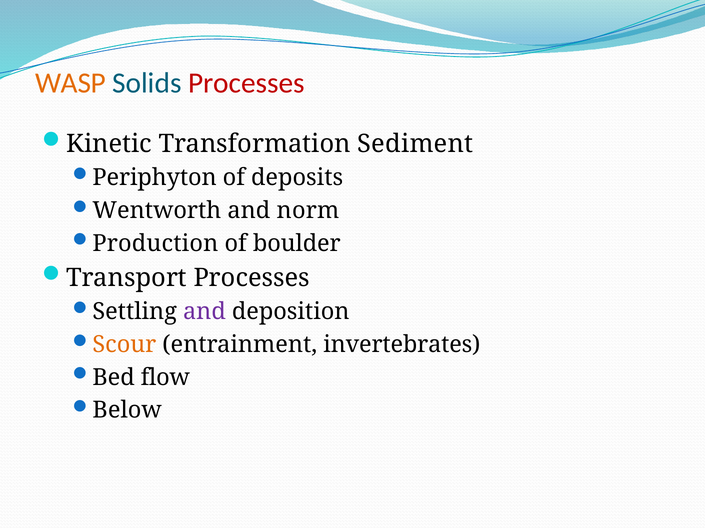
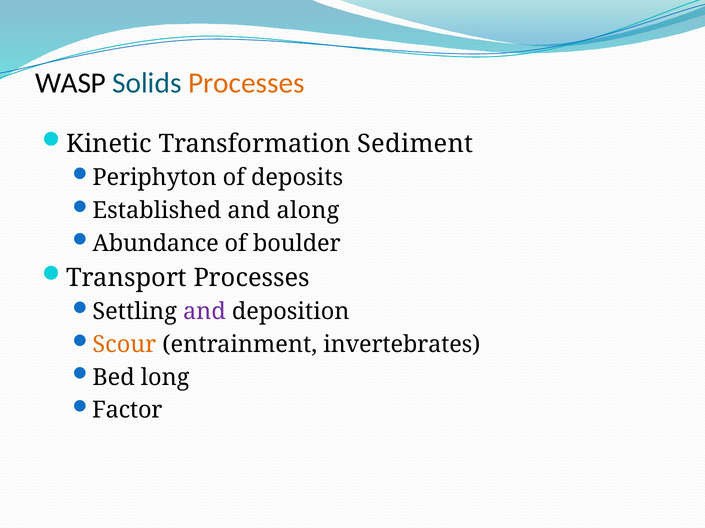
WASP colour: orange -> black
Processes at (246, 83) colour: red -> orange
Wentworth: Wentworth -> Established
norm: norm -> along
Production: Production -> Abundance
flow: flow -> long
Below: Below -> Factor
